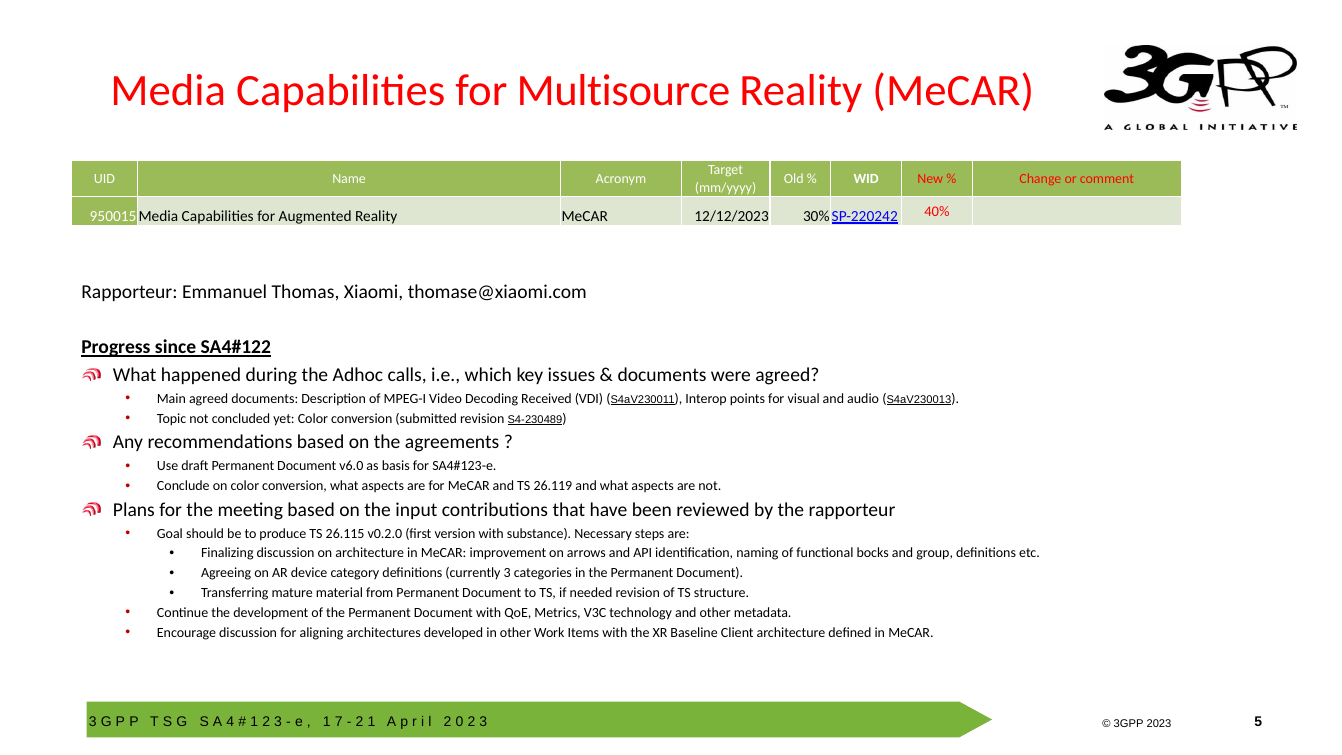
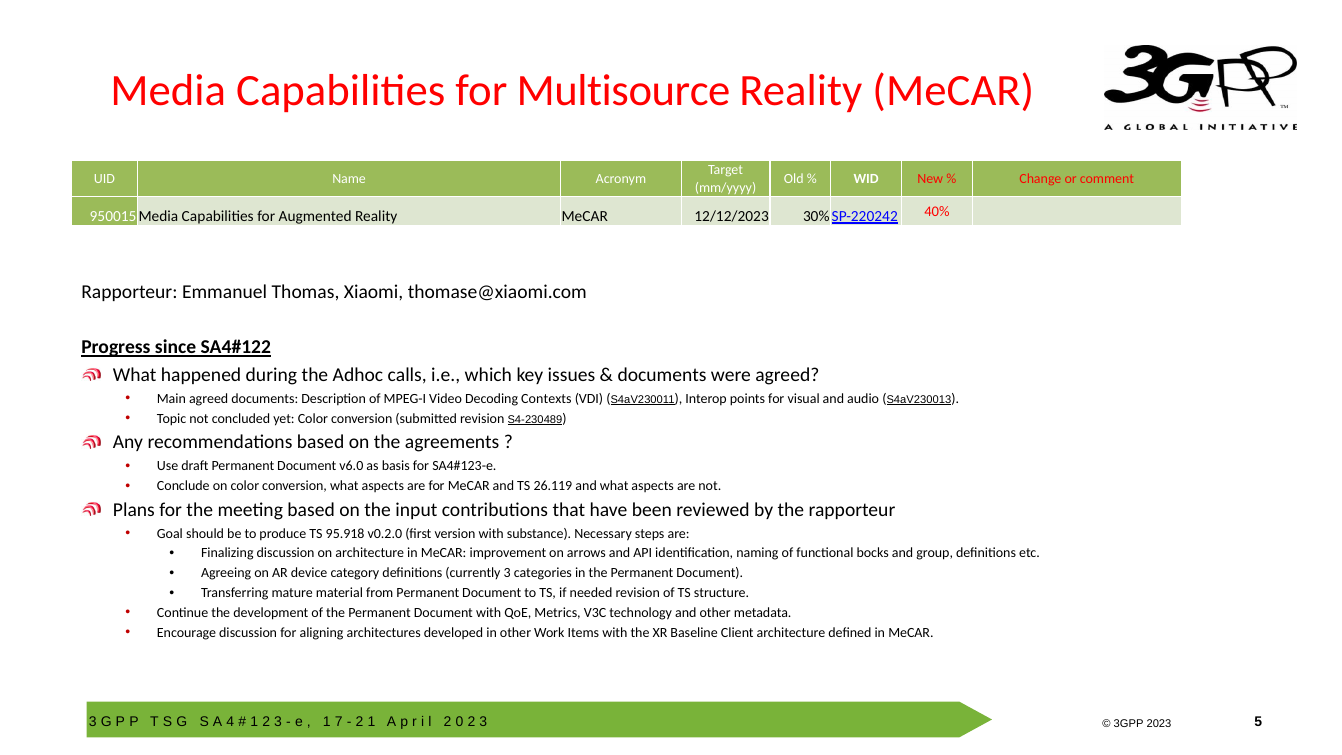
Received: Received -> Contexts
26.115: 26.115 -> 95.918
